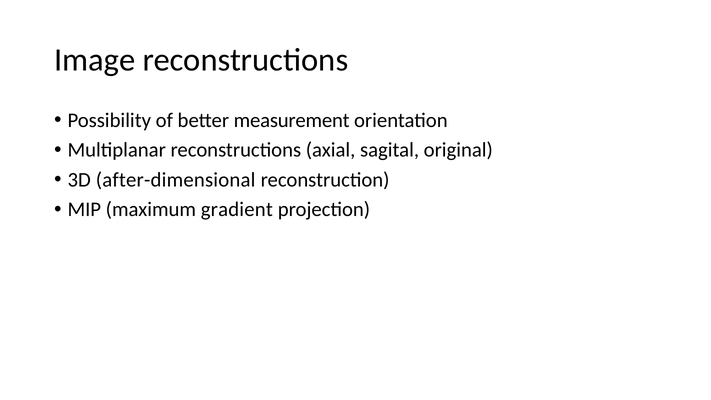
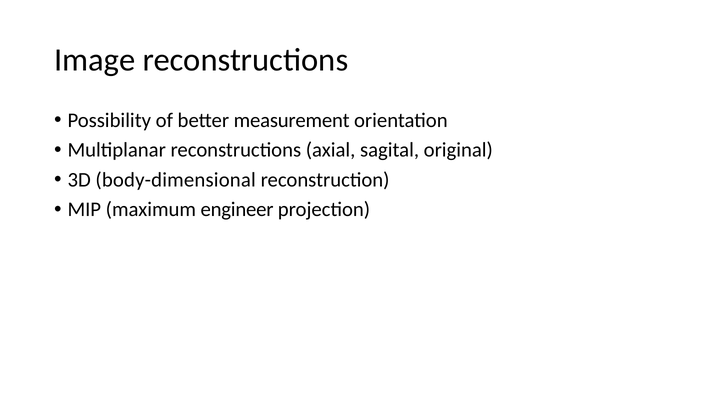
after-dimensional: after-dimensional -> body-dimensional
gradient: gradient -> engineer
